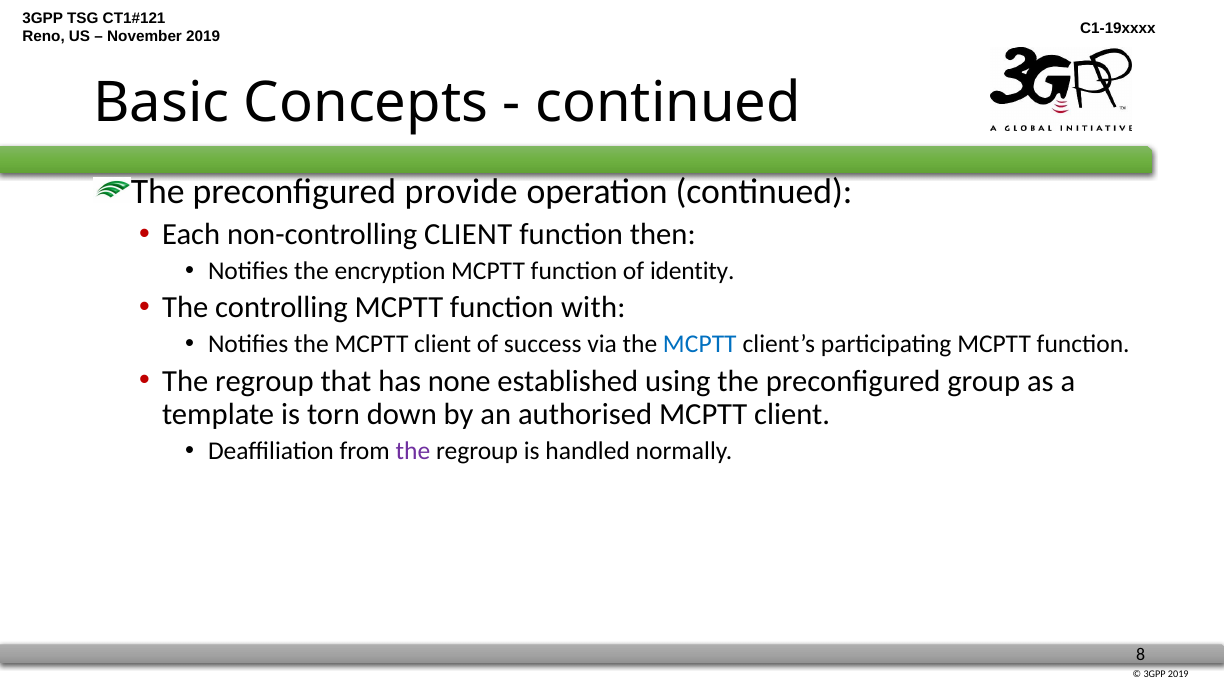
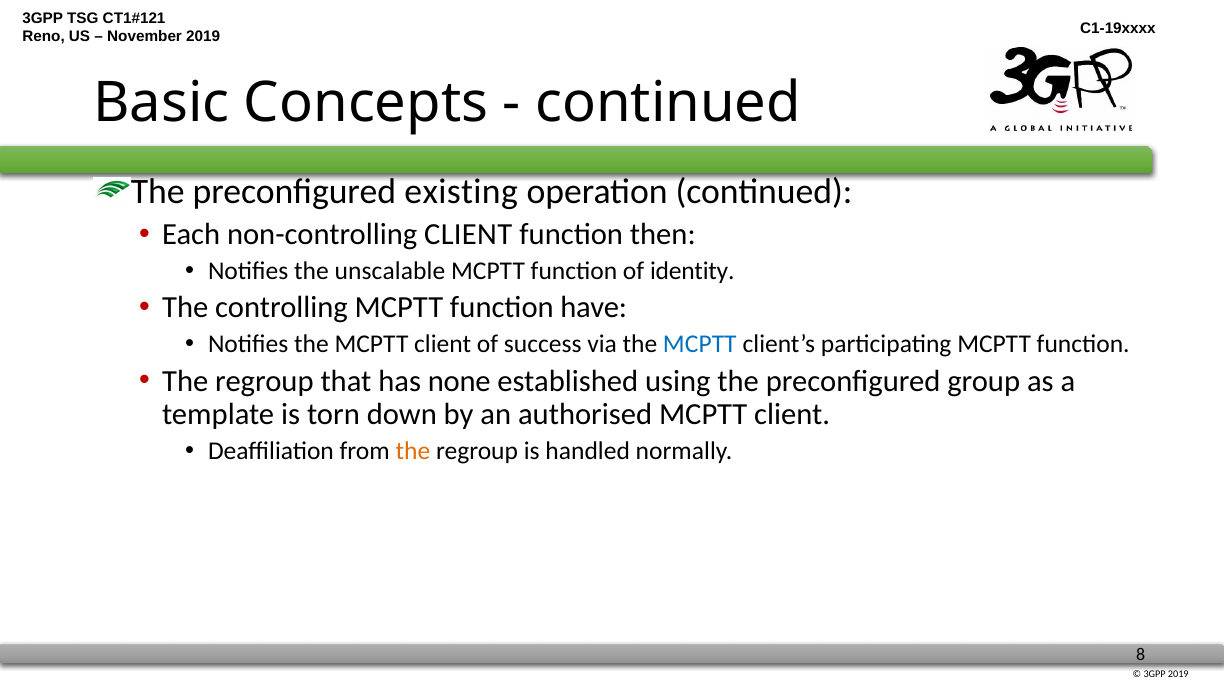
provide: provide -> existing
encryption: encryption -> unscalable
with: with -> have
the at (413, 451) colour: purple -> orange
